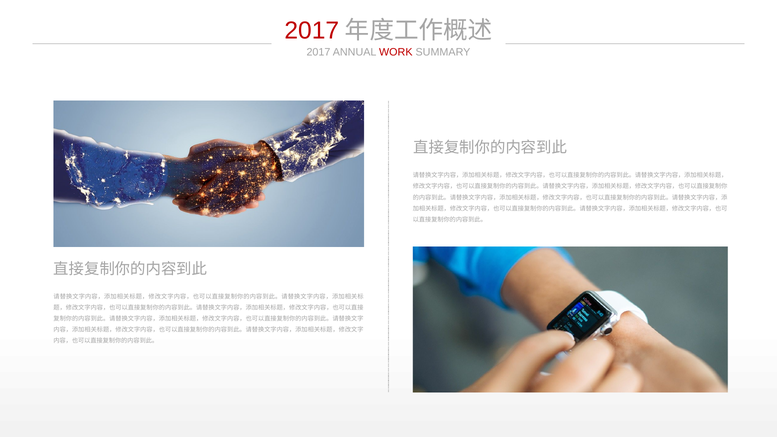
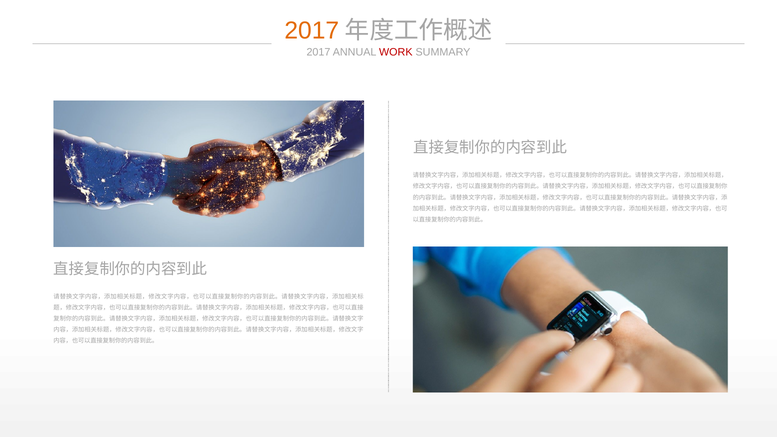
2017 at (312, 31) colour: red -> orange
